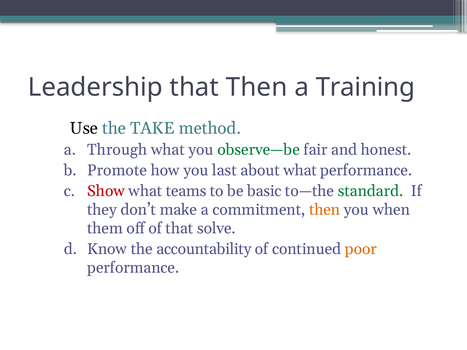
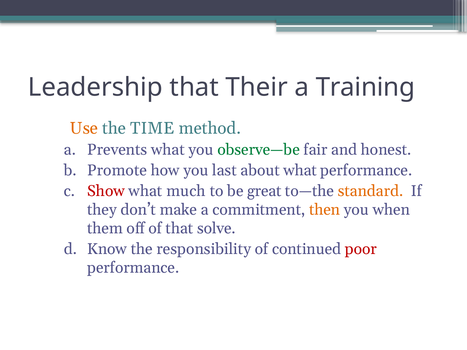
that Then: Then -> Their
Use colour: black -> orange
TAKE: TAKE -> TIME
Through: Through -> Prevents
teams: teams -> much
basic: basic -> great
standard colour: green -> orange
accountability: accountability -> responsibility
poor colour: orange -> red
